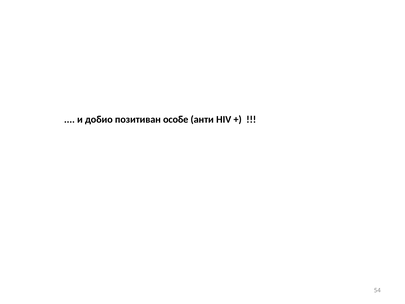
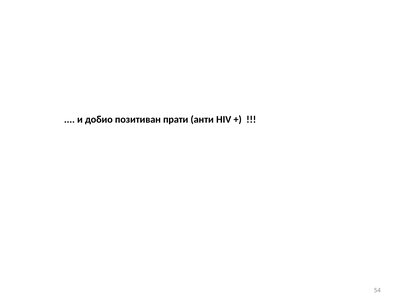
особе: особе -> прати
